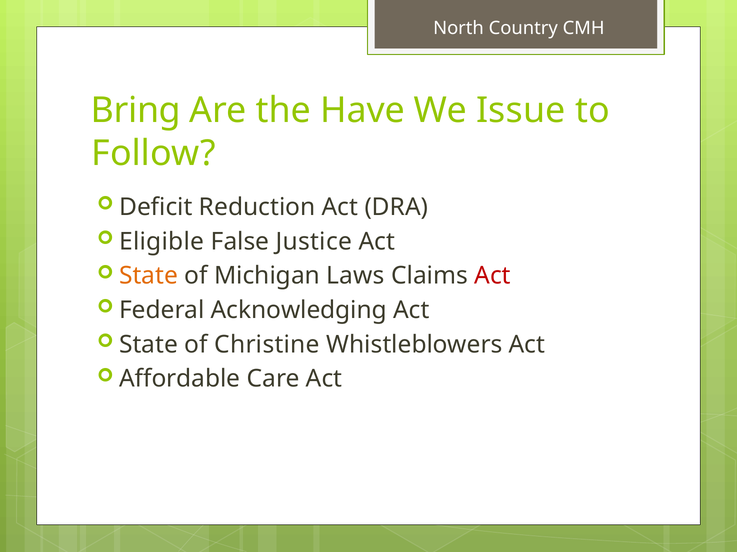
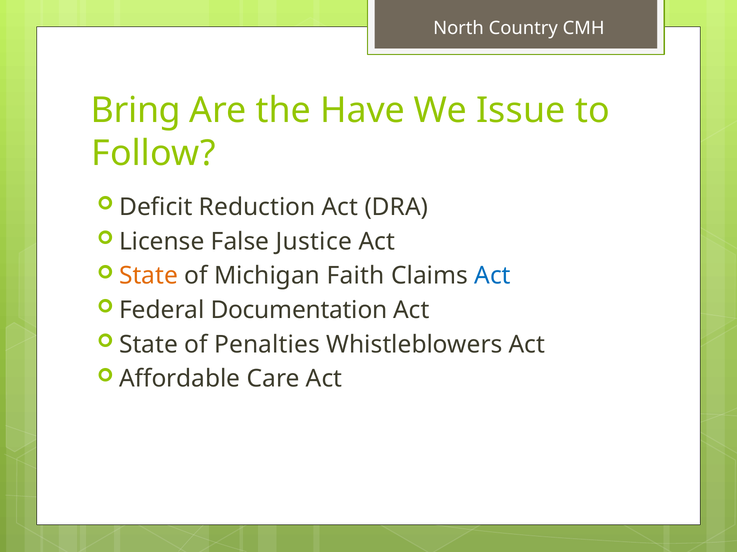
Eligible: Eligible -> License
Laws: Laws -> Faith
Act at (492, 276) colour: red -> blue
Acknowledging: Acknowledging -> Documentation
Christine: Christine -> Penalties
